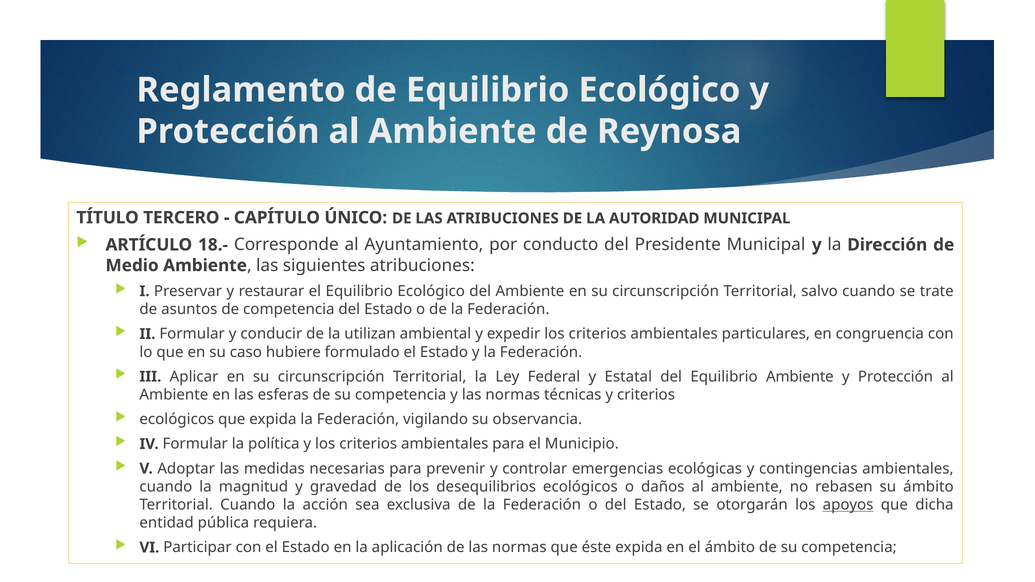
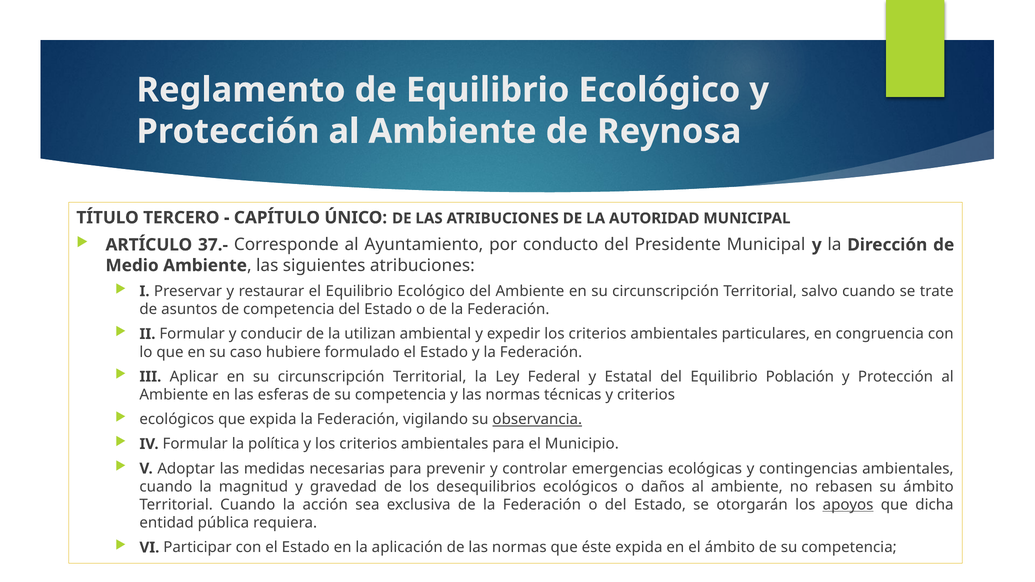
18.-: 18.- -> 37.-
Equilibrio Ambiente: Ambiente -> Población
observancia underline: none -> present
